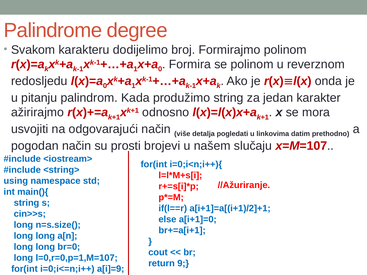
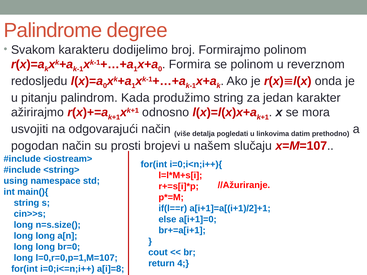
9: 9 -> 4
a[i]=9: a[i]=9 -> a[i]=8
